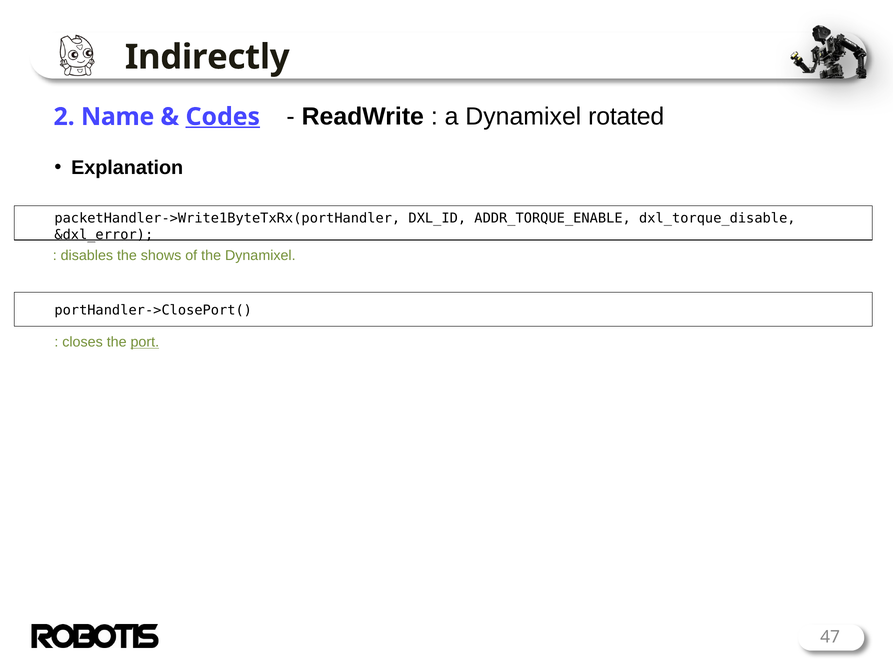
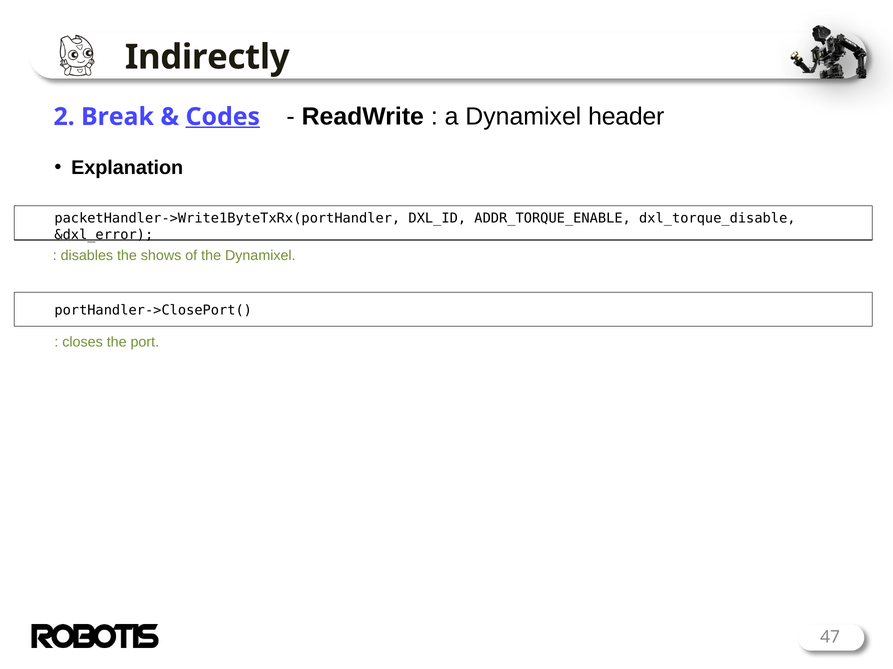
rotated: rotated -> header
Name: Name -> Break
port underline: present -> none
